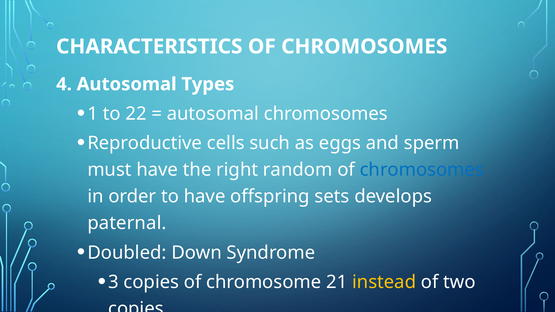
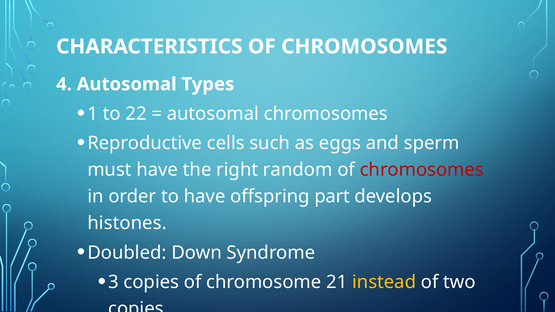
chromosomes at (422, 170) colour: blue -> red
sets: sets -> part
paternal: paternal -> histones
